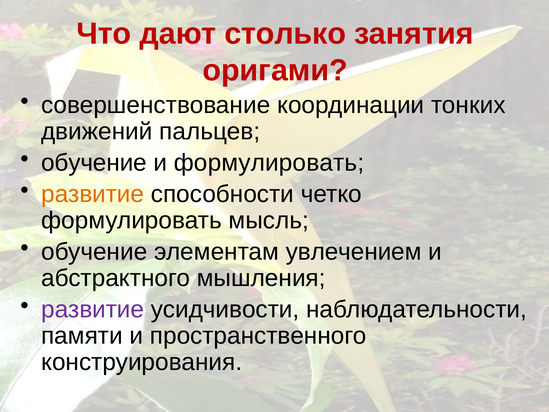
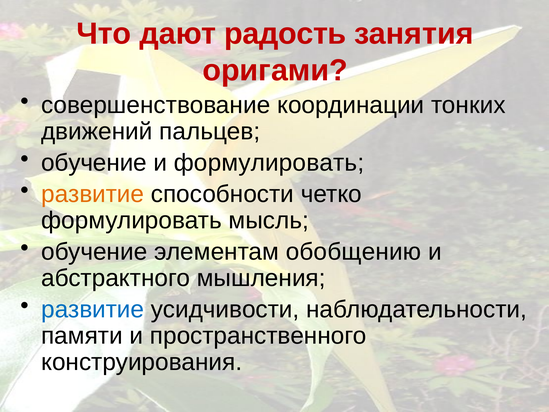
столько: столько -> радость
увлечением: увлечением -> обобщению
развитие at (93, 309) colour: purple -> blue
